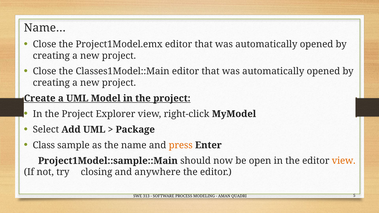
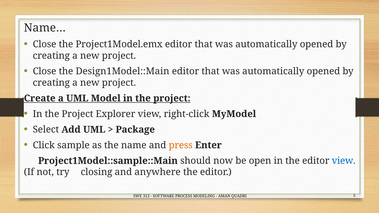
Classes1Model::Main: Classes1Model::Main -> Design1Model::Main
Class: Class -> Click
view at (344, 161) colour: orange -> blue
